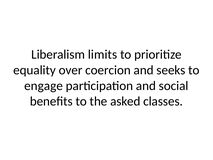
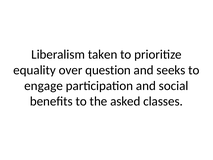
limits: limits -> taken
coercion: coercion -> question
